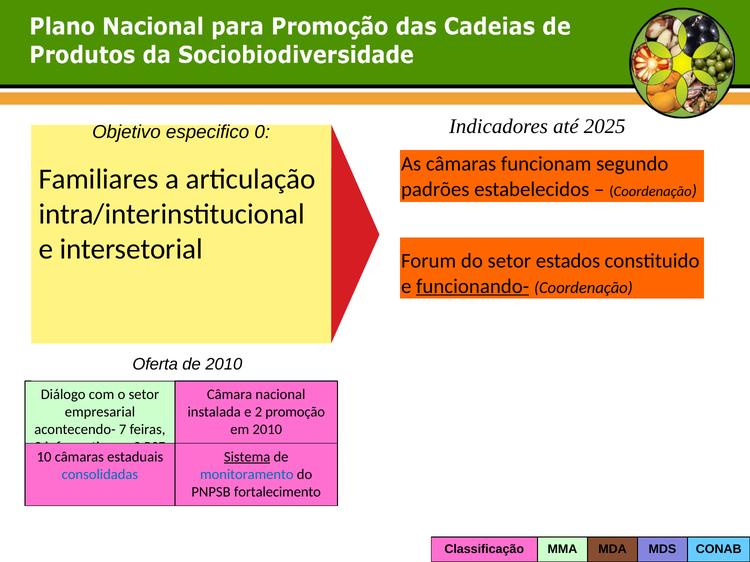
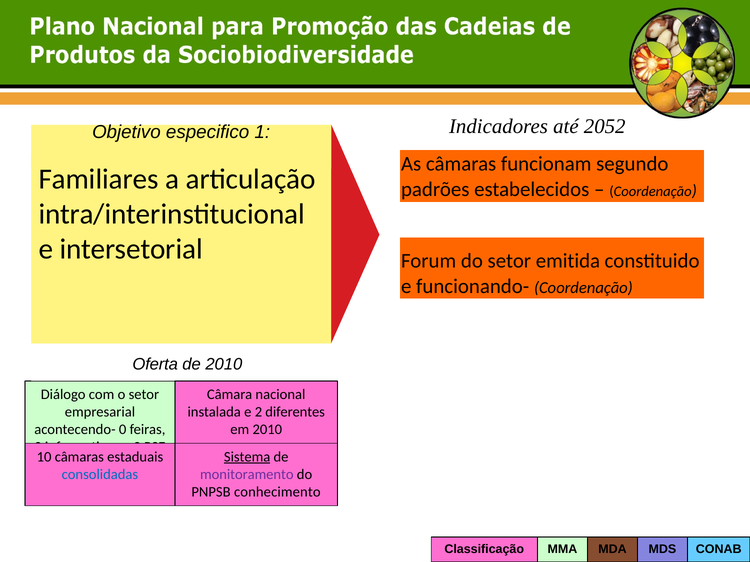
0: 0 -> 1
2025: 2025 -> 2052
estados: estados -> emitida
funcionando- underline: present -> none
promoção: promoção -> diferentes
7: 7 -> 0
monitoramento colour: blue -> purple
fortalecimento: fortalecimento -> conhecimento
